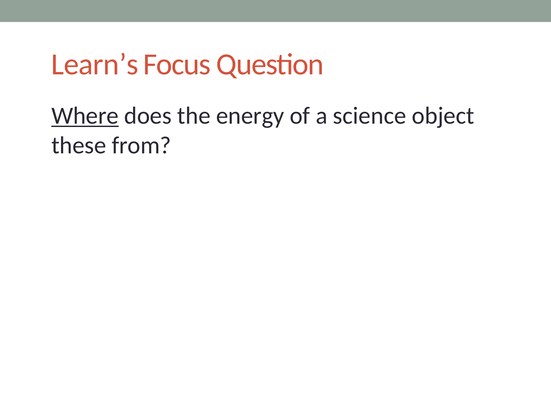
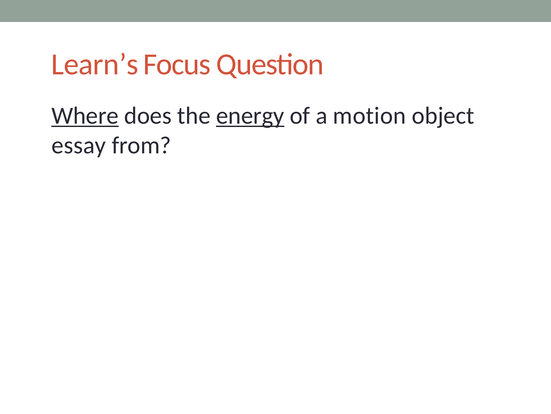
energy underline: none -> present
science: science -> motion
these: these -> essay
